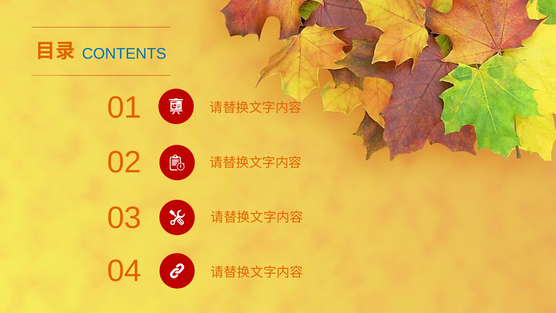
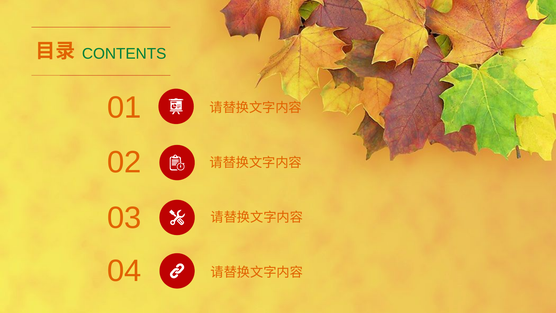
CONTENTS colour: blue -> green
